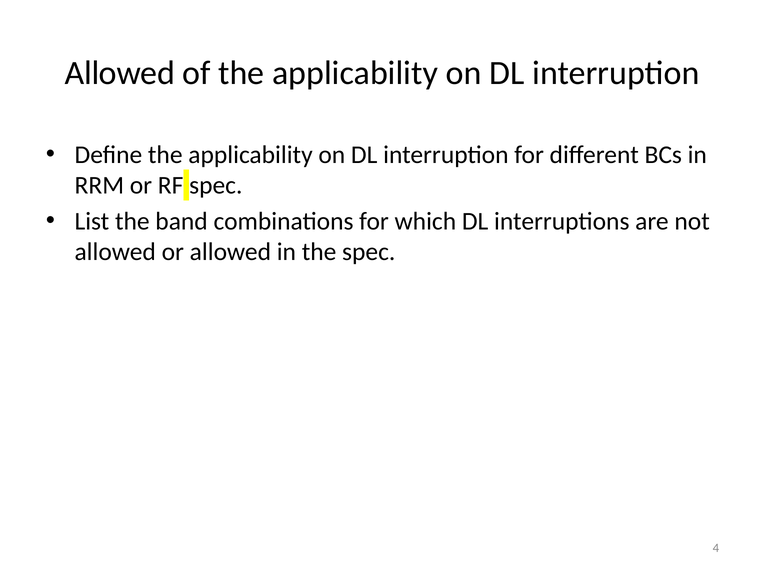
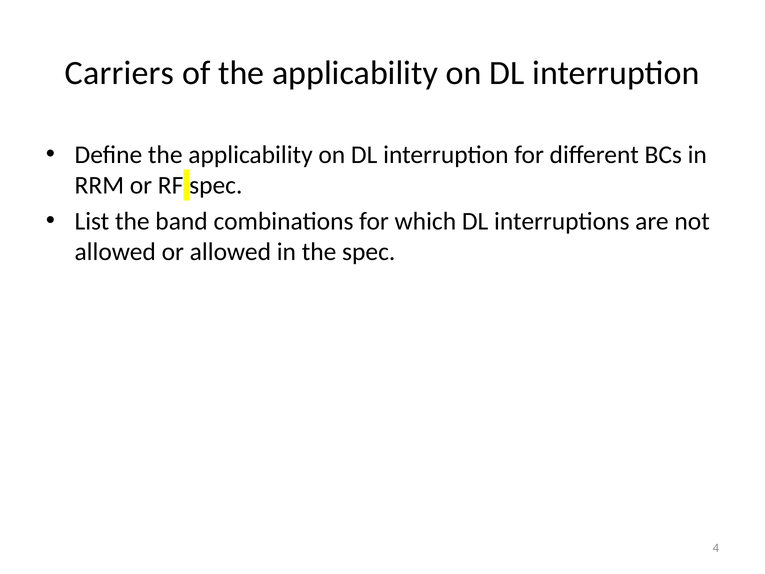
Allowed at (120, 73): Allowed -> Carriers
